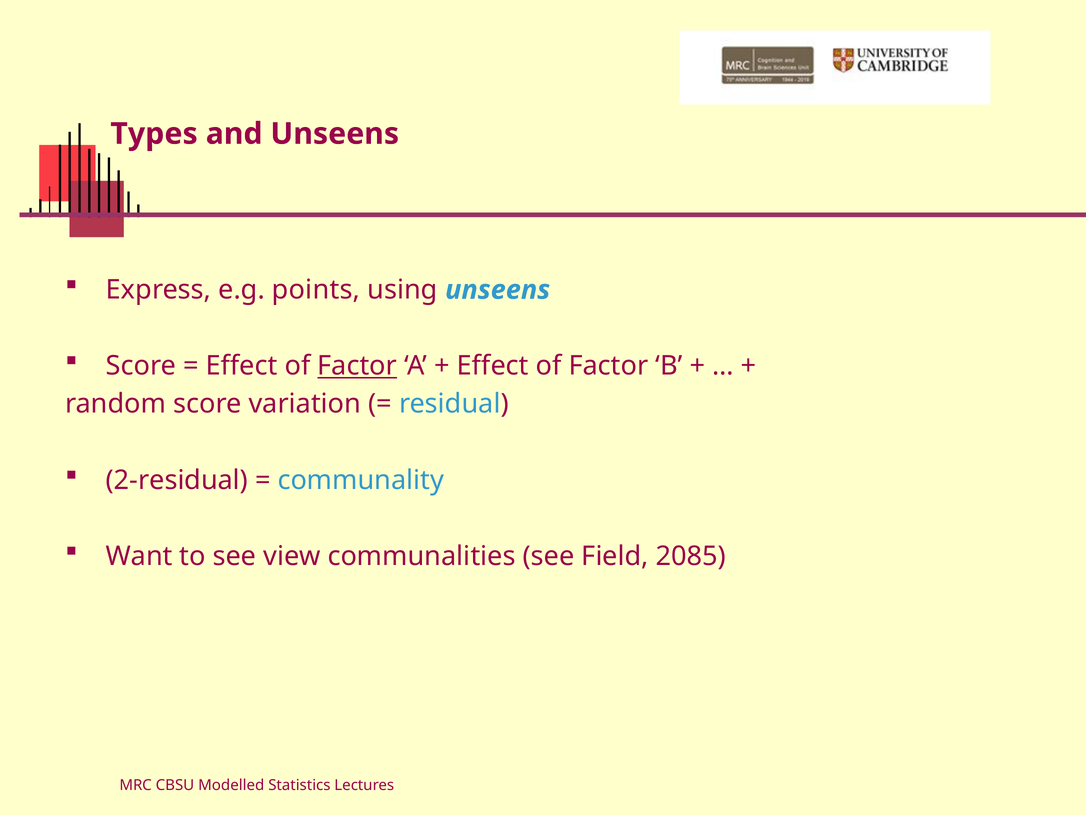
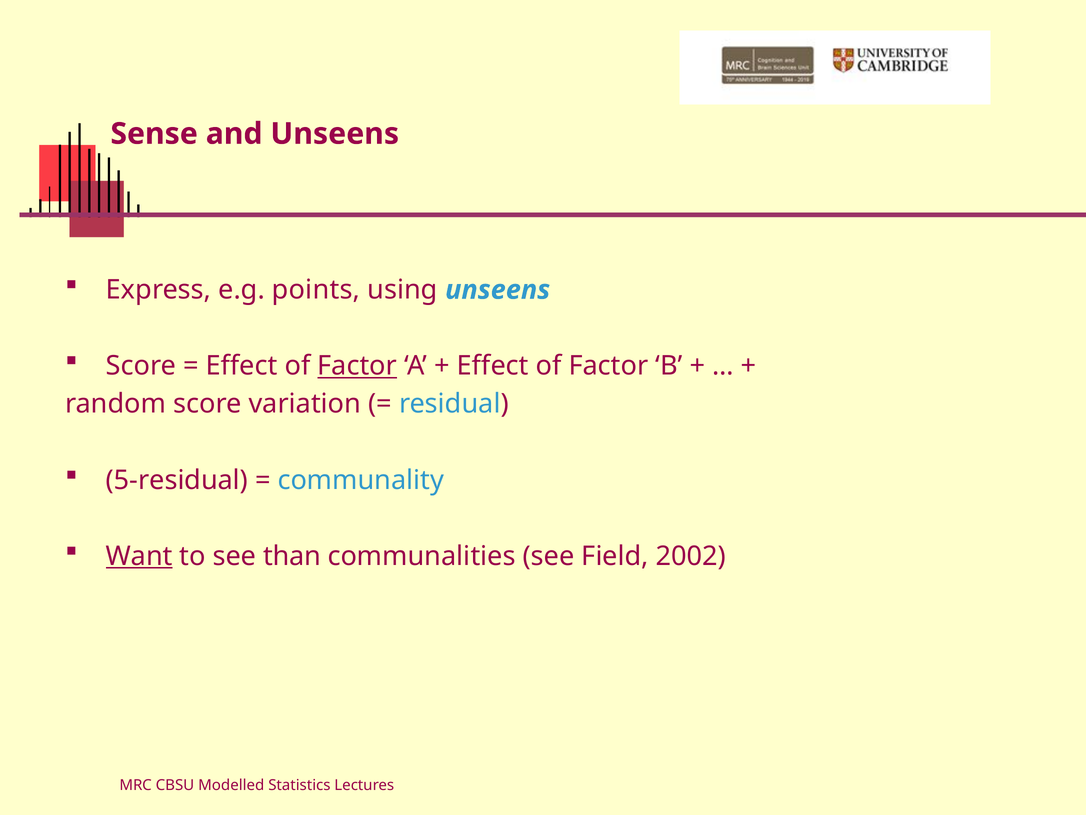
Types: Types -> Sense
2-residual: 2-residual -> 5-residual
Want underline: none -> present
view: view -> than
2085: 2085 -> 2002
